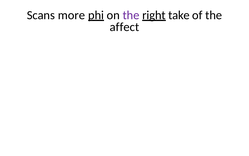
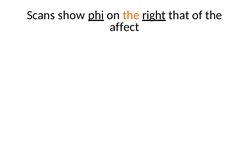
more: more -> show
the at (131, 15) colour: purple -> orange
take: take -> that
